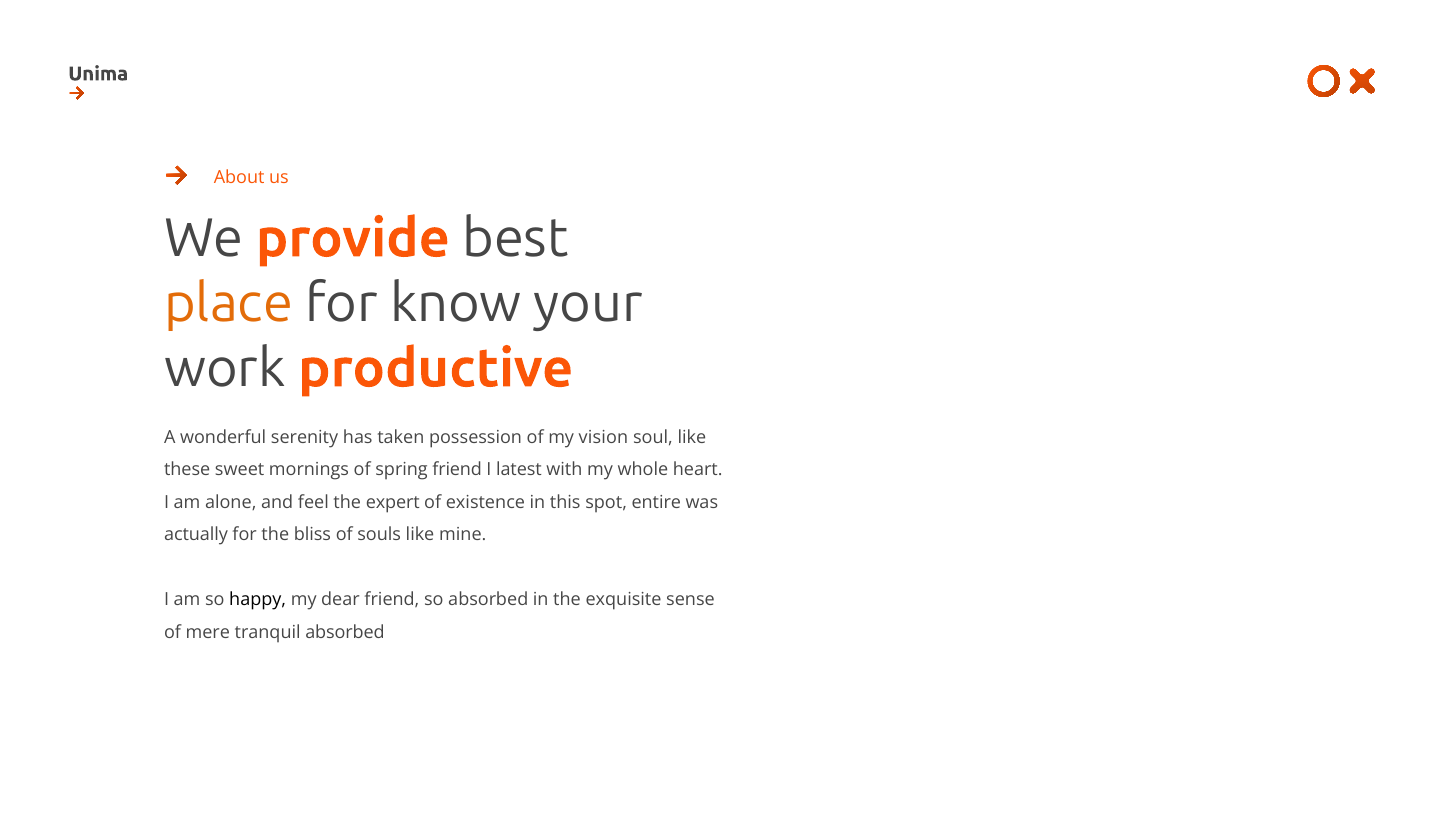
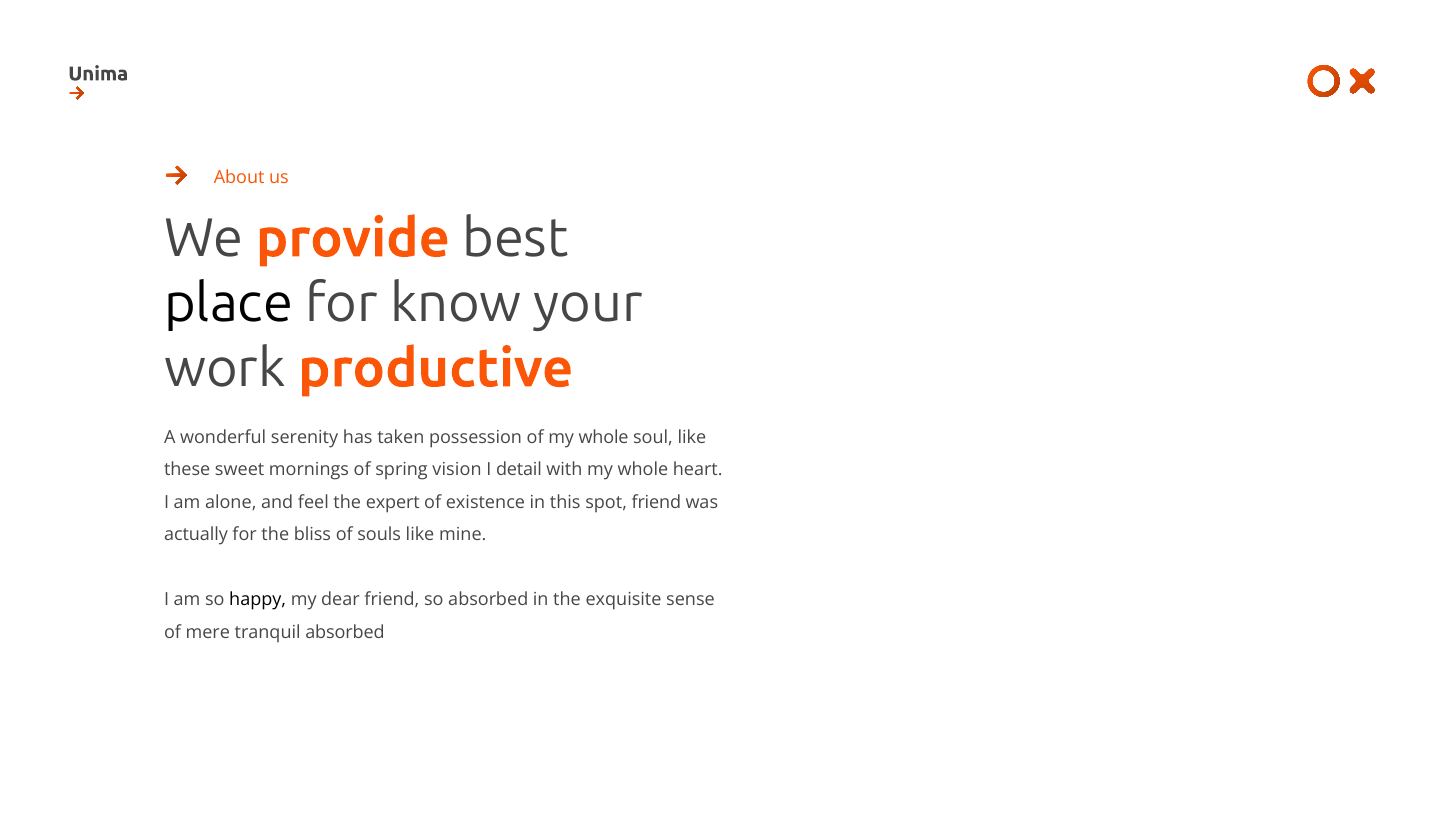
place colour: orange -> black
of my vision: vision -> whole
spring friend: friend -> vision
latest: latest -> detail
spot entire: entire -> friend
